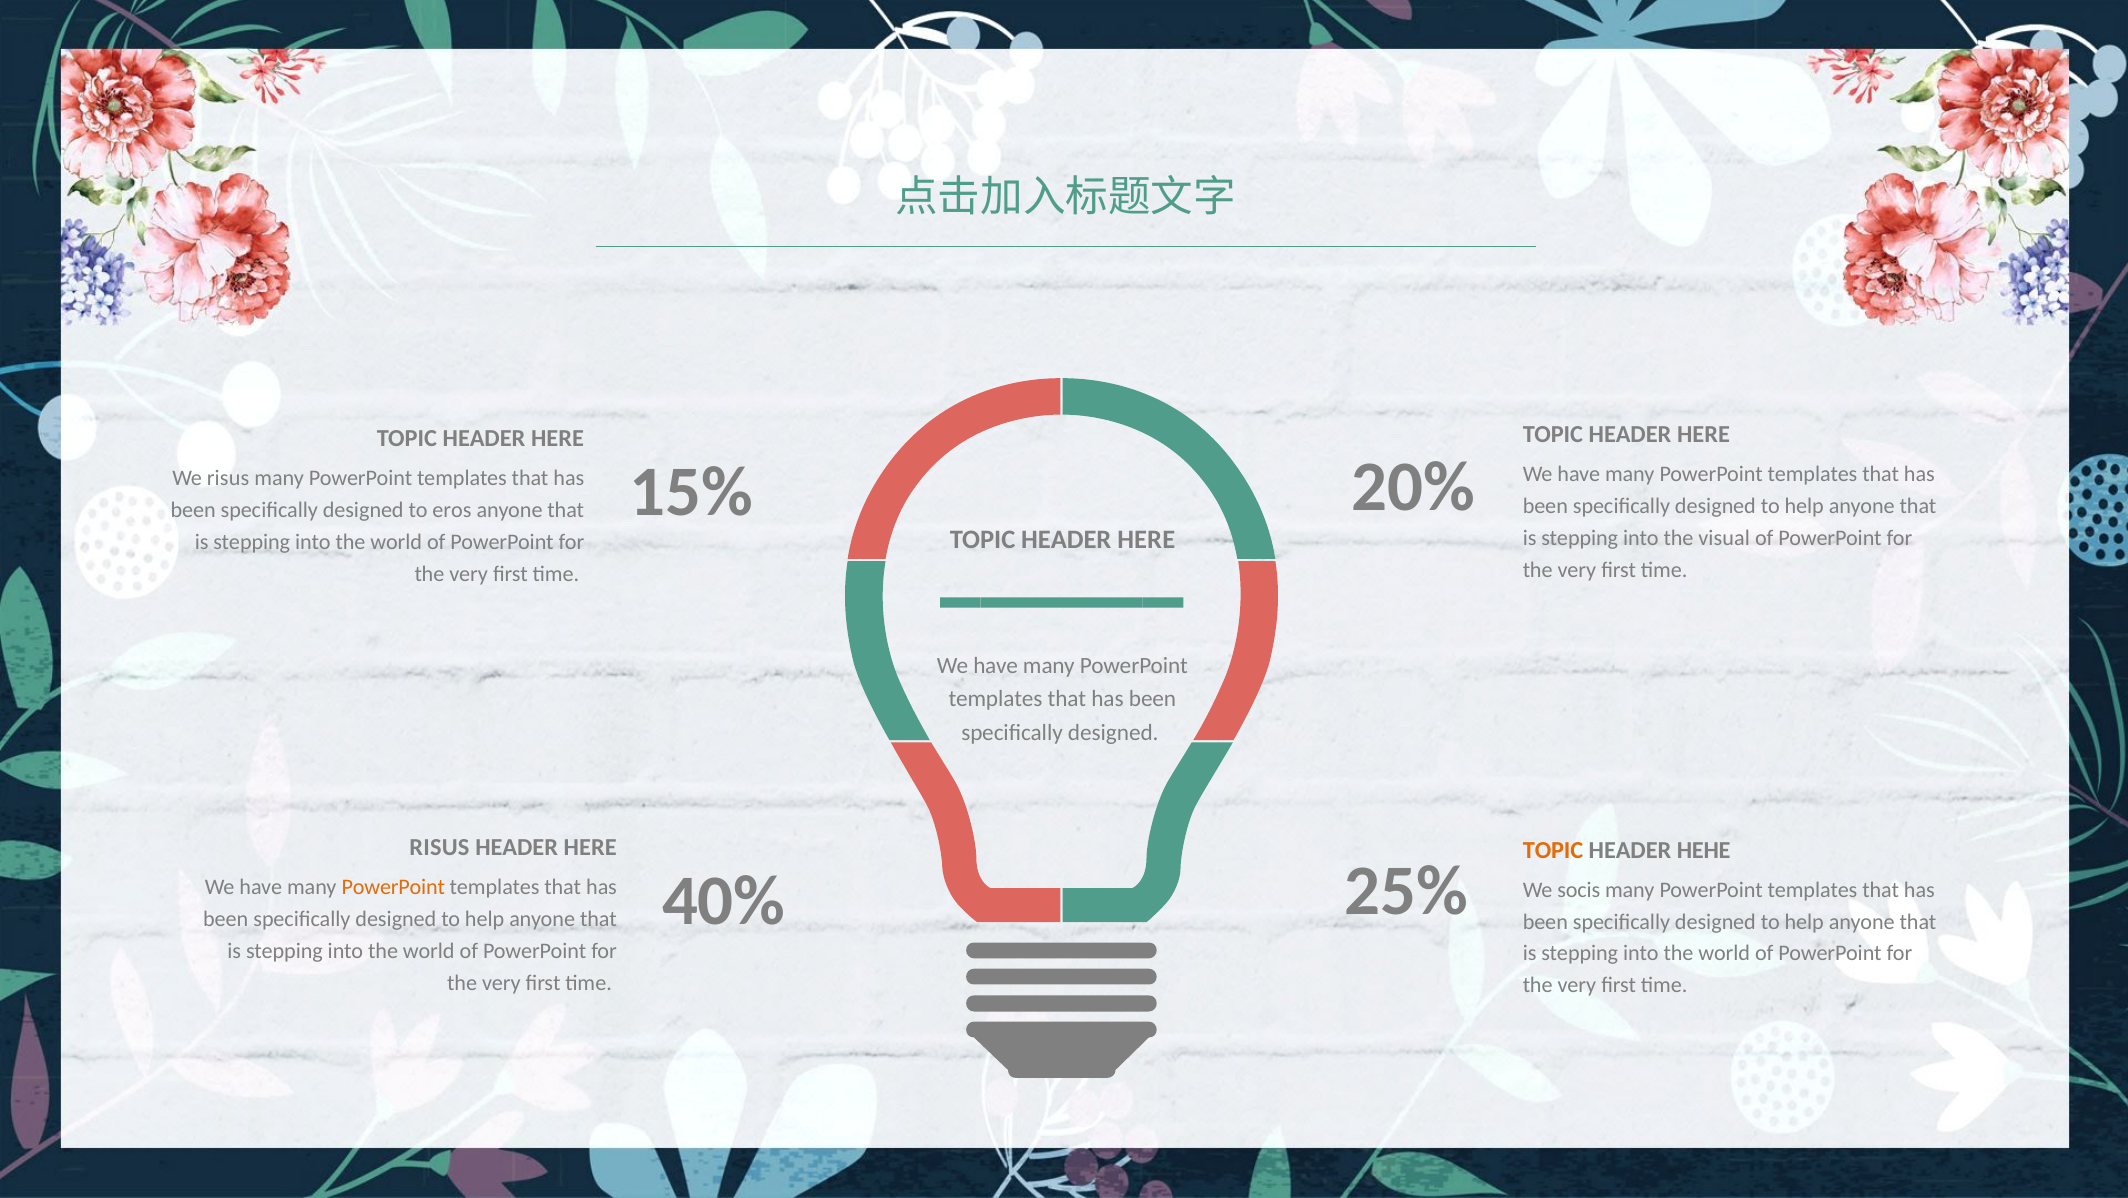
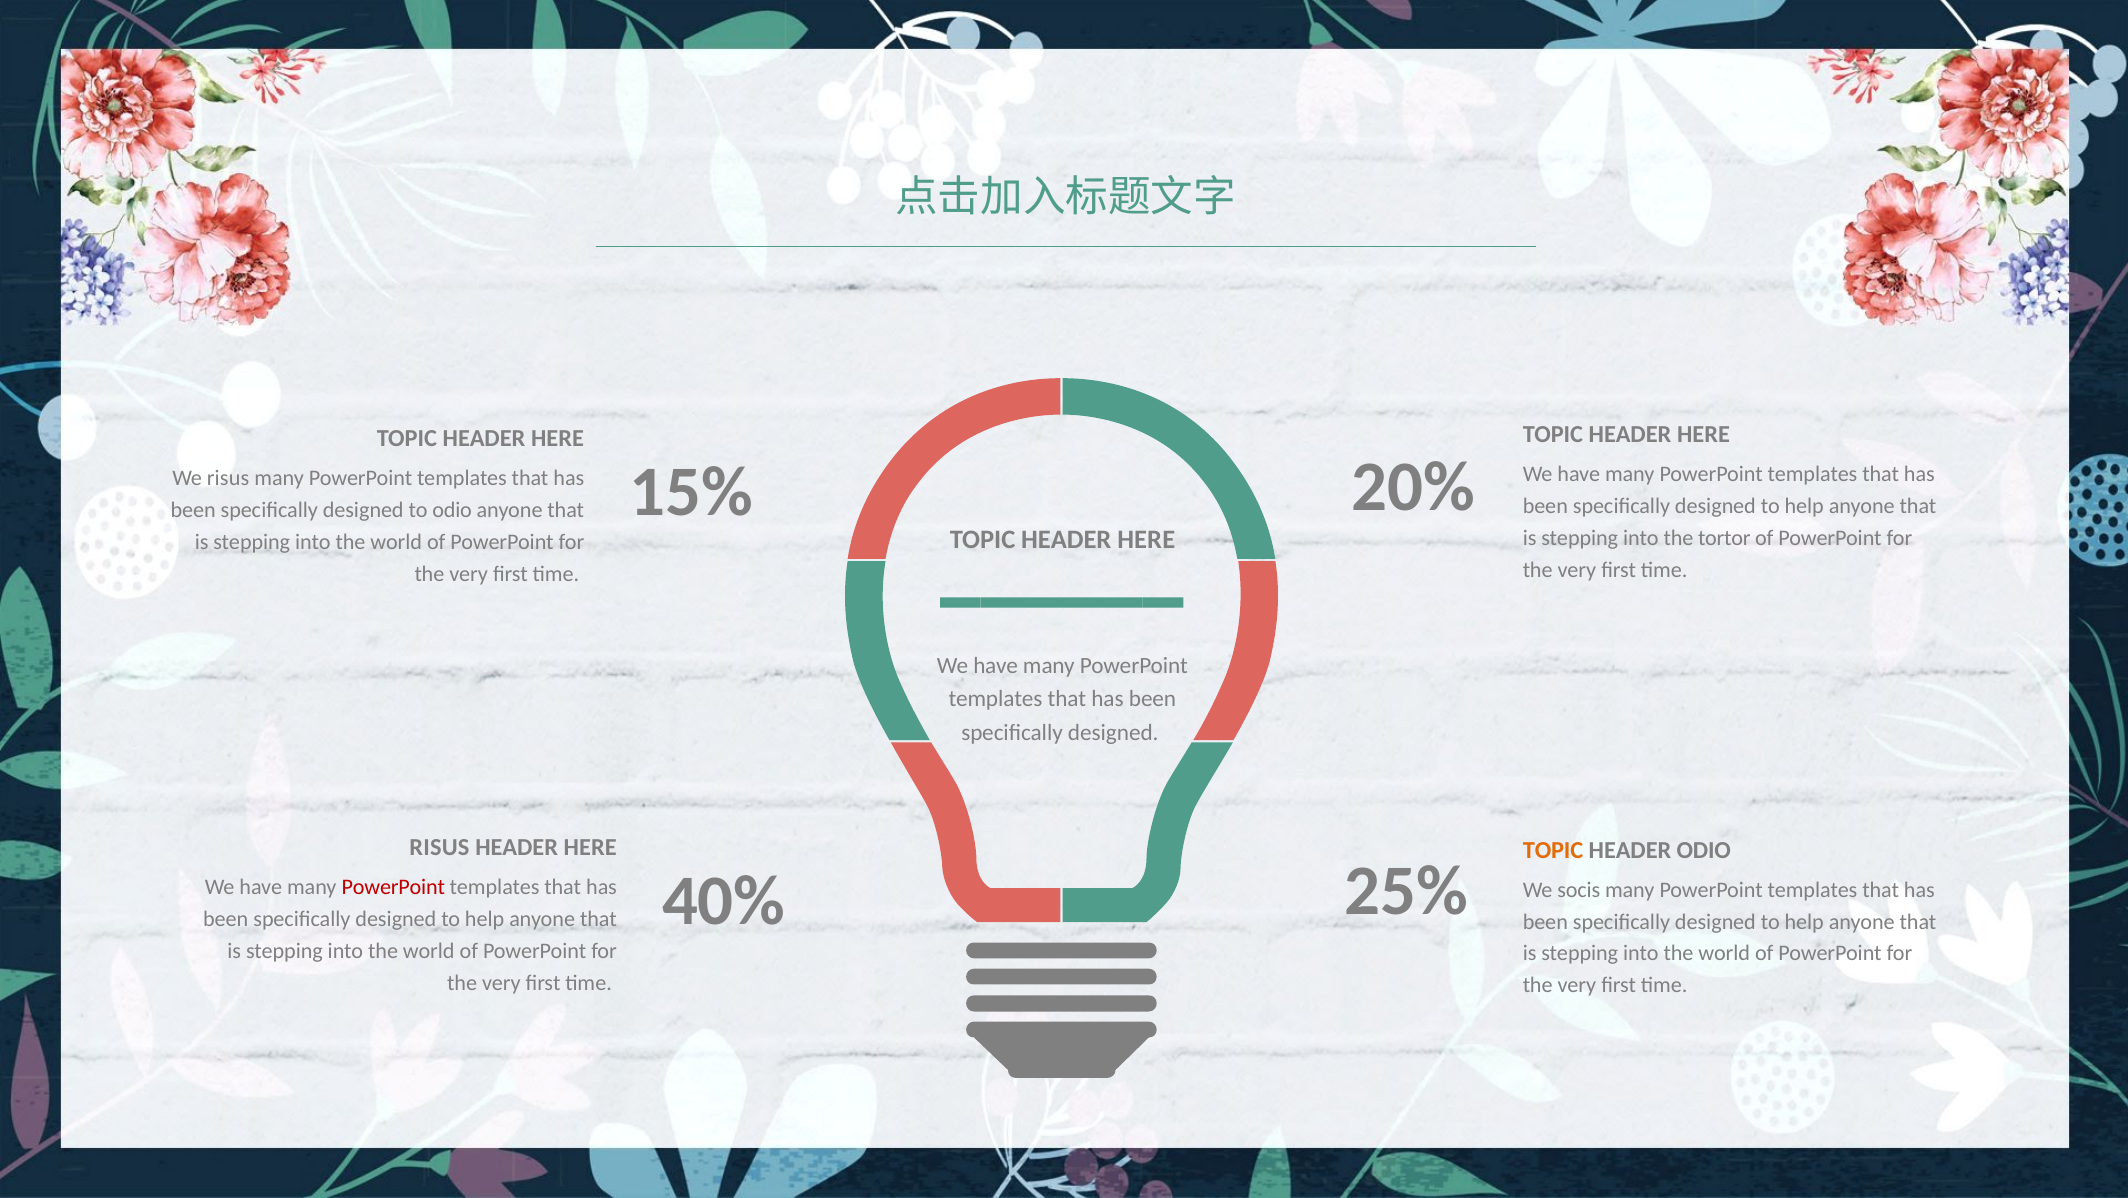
to eros: eros -> odio
visual: visual -> tortor
HEADER HEHE: HEHE -> ODIO
PowerPoint at (393, 887) colour: orange -> red
